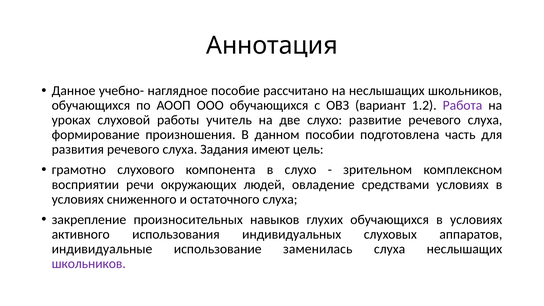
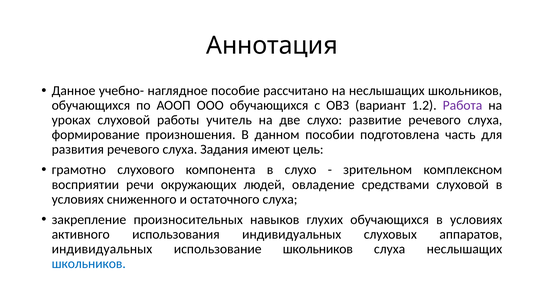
средствами условиях: условиях -> слуховой
индивидуальные at (102, 249): индивидуальные -> индивидуальных
использование заменилась: заменилась -> школьников
школьников at (89, 264) colour: purple -> blue
